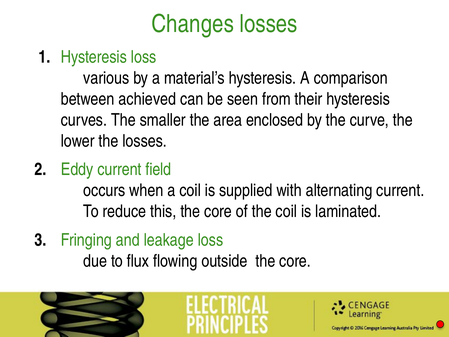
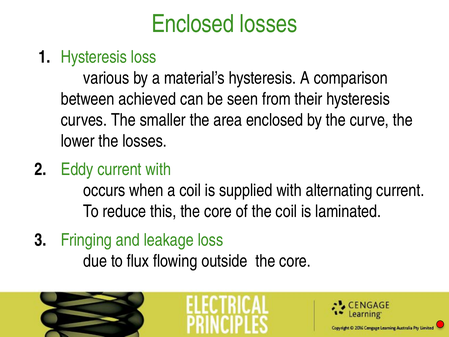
Changes at (193, 24): Changes -> Enclosed
current field: field -> with
